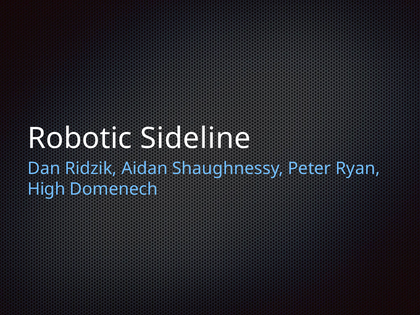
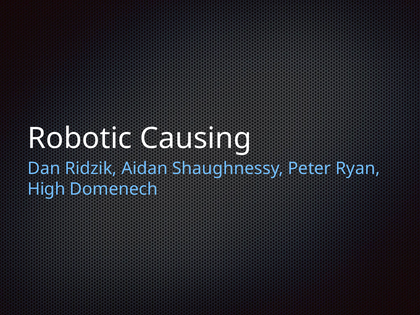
Sideline: Sideline -> Causing
